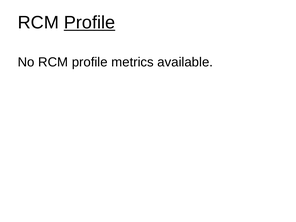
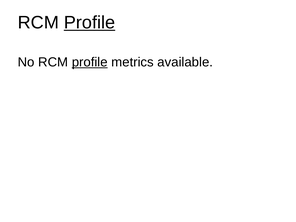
profile at (90, 62) underline: none -> present
